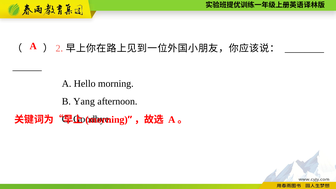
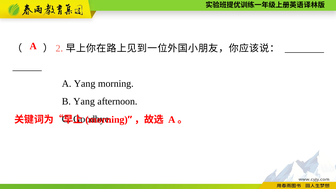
A Hello: Hello -> Yang
